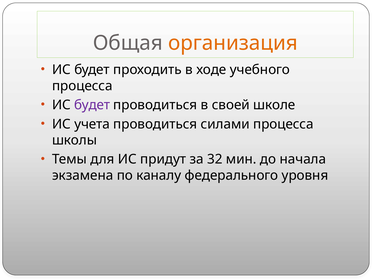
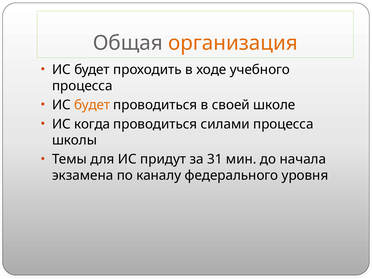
будет at (92, 105) colour: purple -> orange
учета: учета -> когда
32: 32 -> 31
